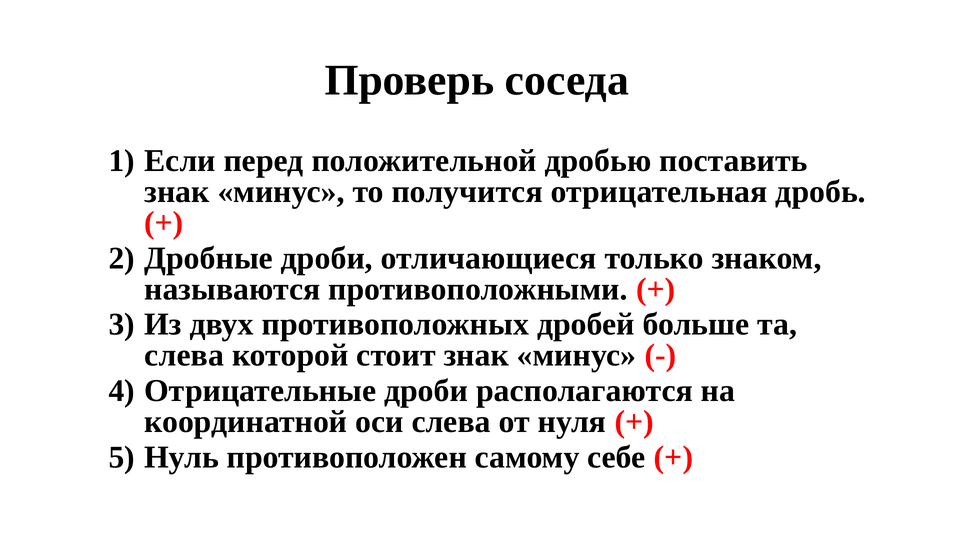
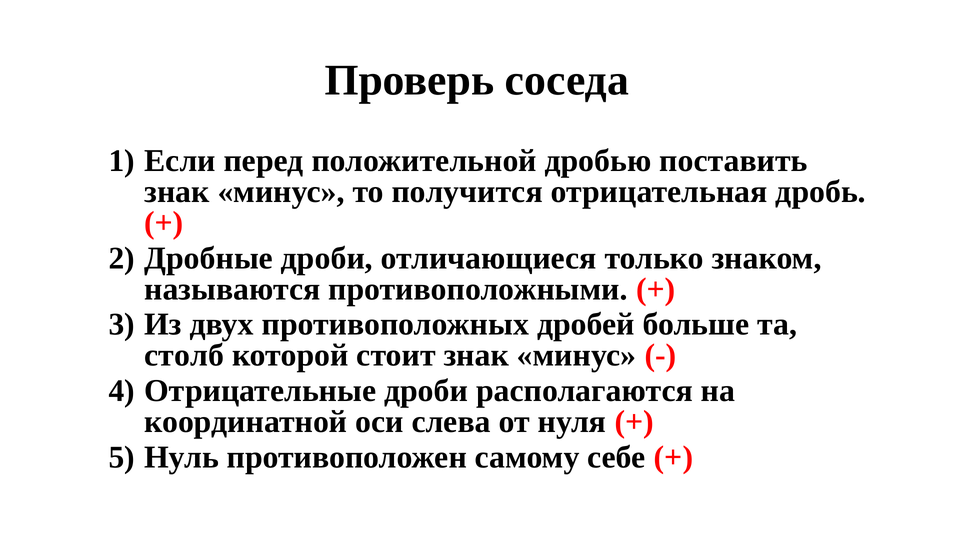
слева at (184, 355): слева -> столб
